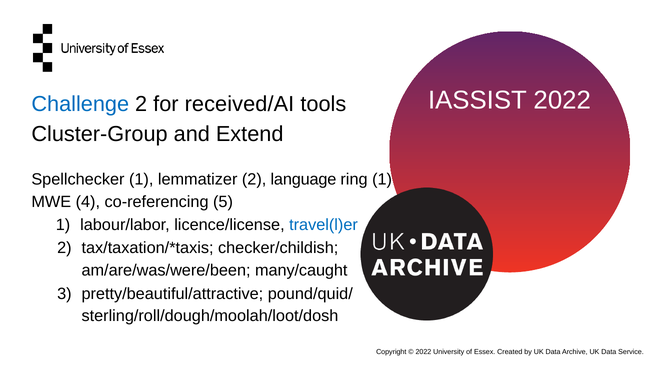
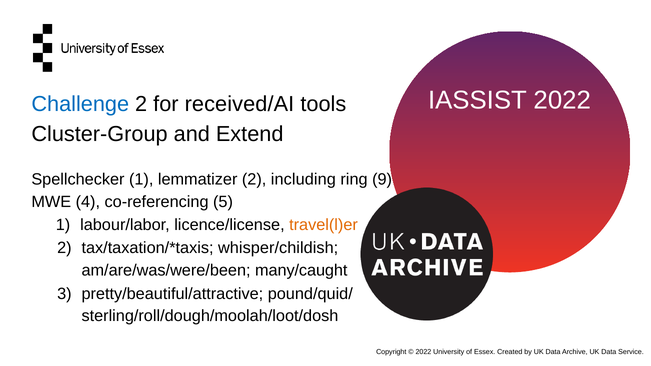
language: language -> including
ring 1: 1 -> 9
travel(l)er colour: blue -> orange
checker/childish: checker/childish -> whisper/childish
